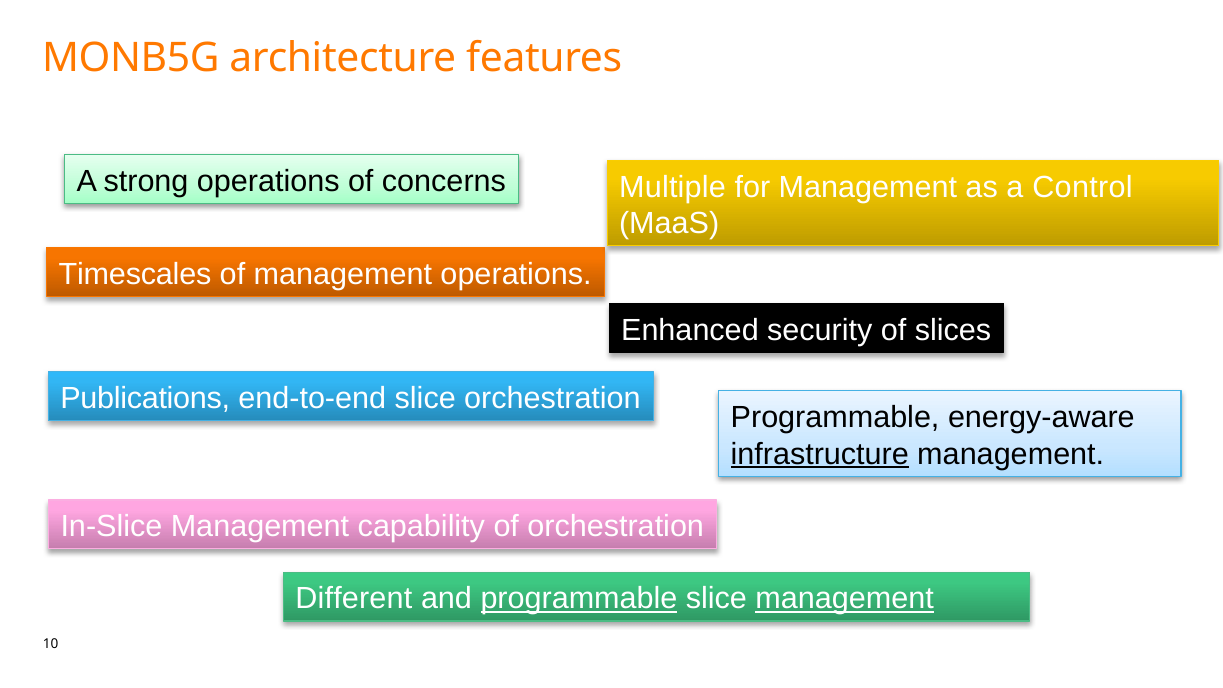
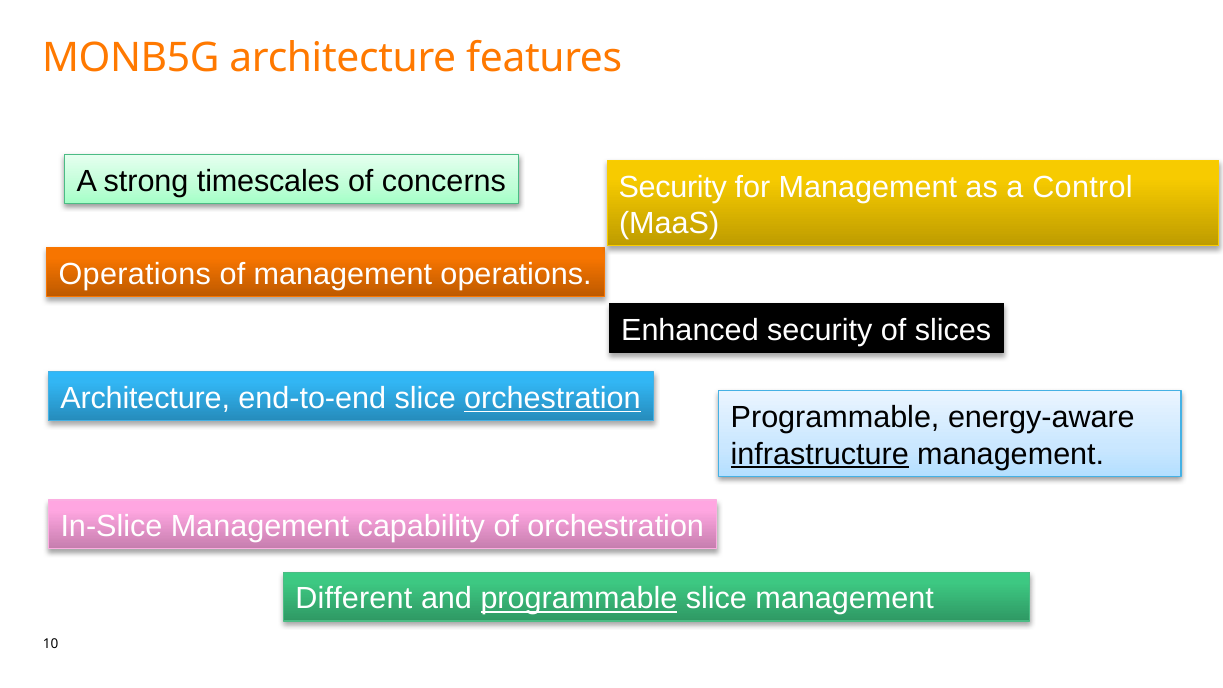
strong operations: operations -> timescales
Multiple at (673, 187): Multiple -> Security
Timescales at (135, 274): Timescales -> Operations
Publications at (145, 398): Publications -> Architecture
orchestration at (552, 398) underline: none -> present
management at (845, 599) underline: present -> none
